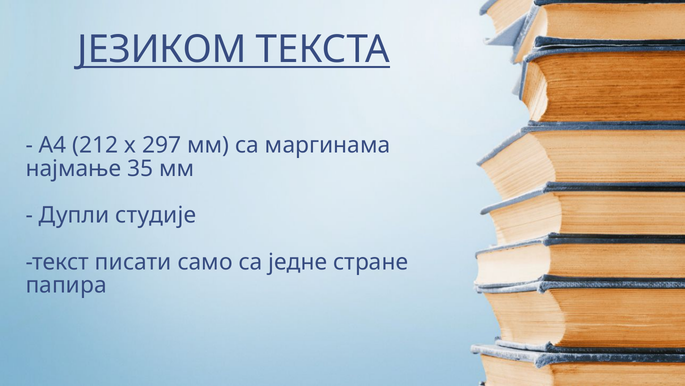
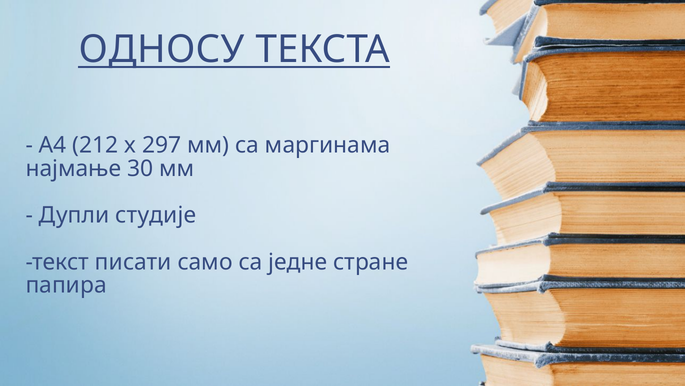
ЈЕЗИКОМ: ЈЕЗИКОМ -> ОДНОСУ
35: 35 -> 30
